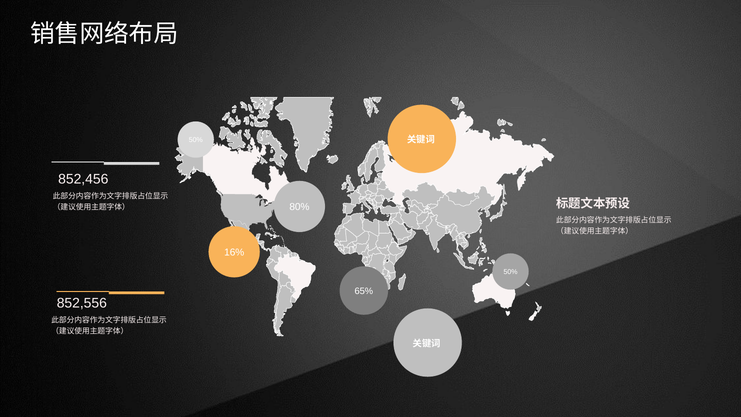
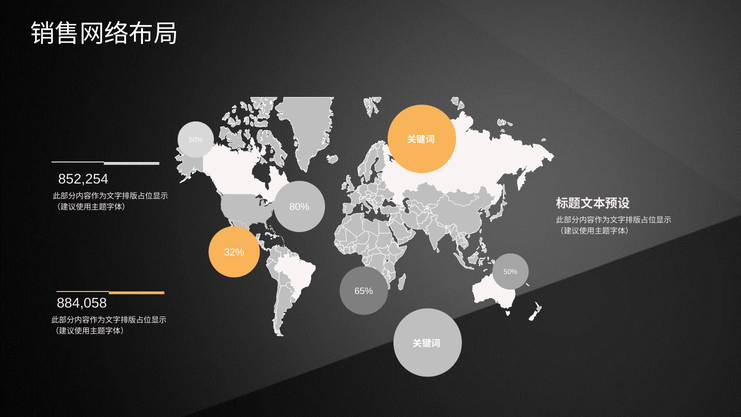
852,456: 852,456 -> 852,254
16%: 16% -> 32%
852,556: 852,556 -> 884,058
